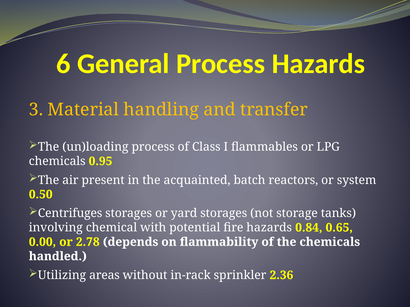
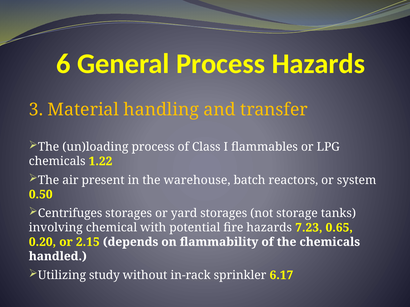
0.95: 0.95 -> 1.22
acquainted: acquainted -> warehouse
0.84: 0.84 -> 7.23
0.00: 0.00 -> 0.20
2.78: 2.78 -> 2.15
areas: areas -> study
2.36: 2.36 -> 6.17
